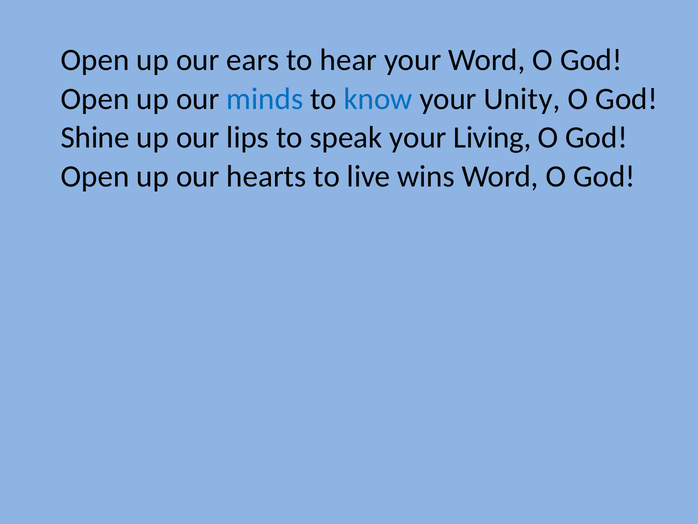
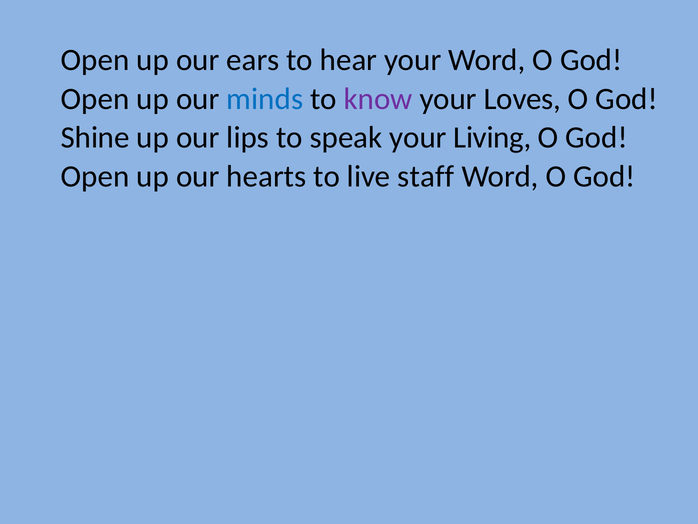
know colour: blue -> purple
Unity: Unity -> Loves
wins: wins -> staff
